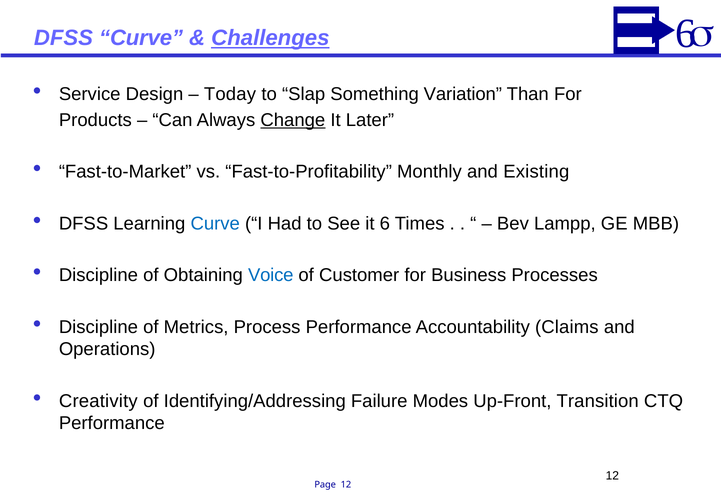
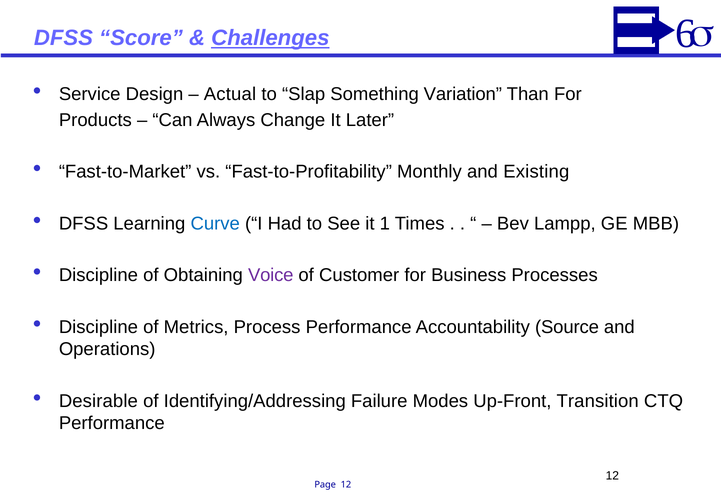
DFSS Curve: Curve -> Score
Today: Today -> Actual
Change underline: present -> none
it 6: 6 -> 1
Voice colour: blue -> purple
Claims: Claims -> Source
Creativity: Creativity -> Desirable
